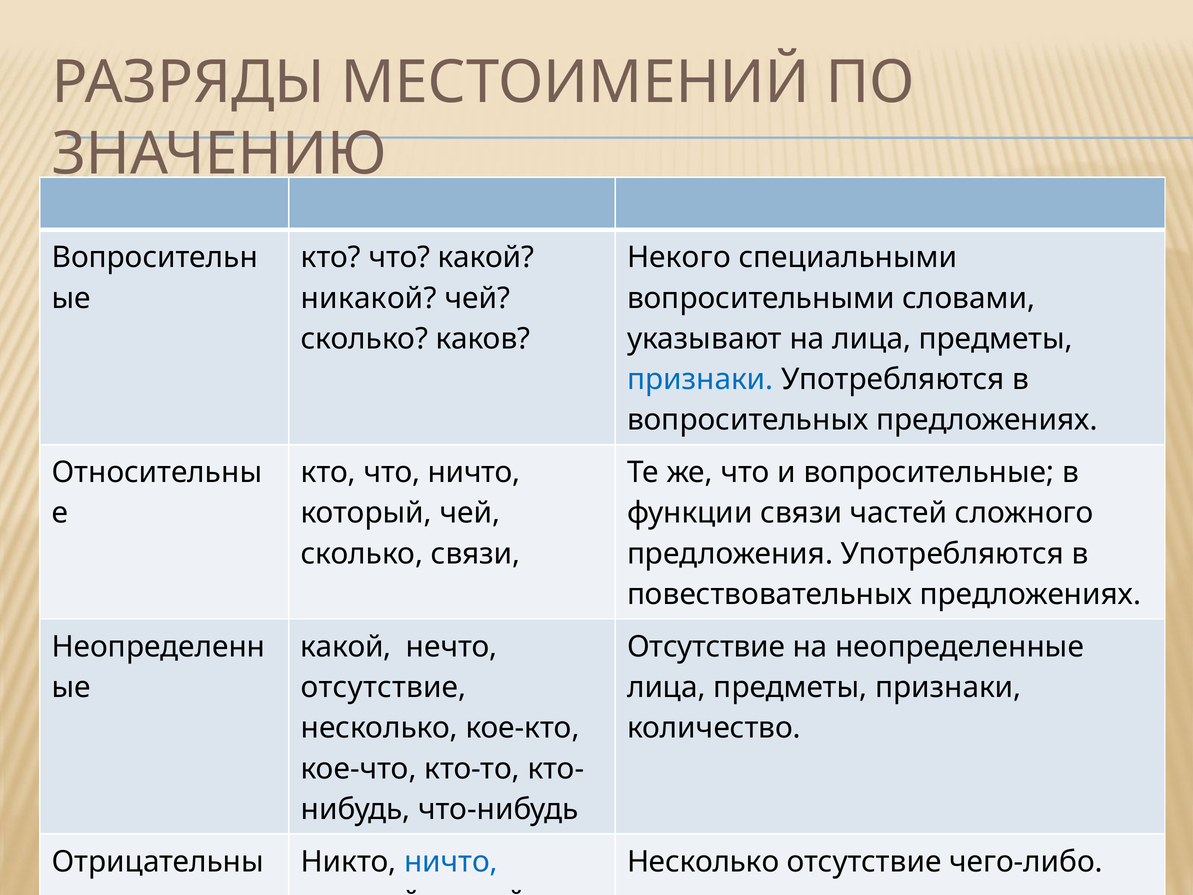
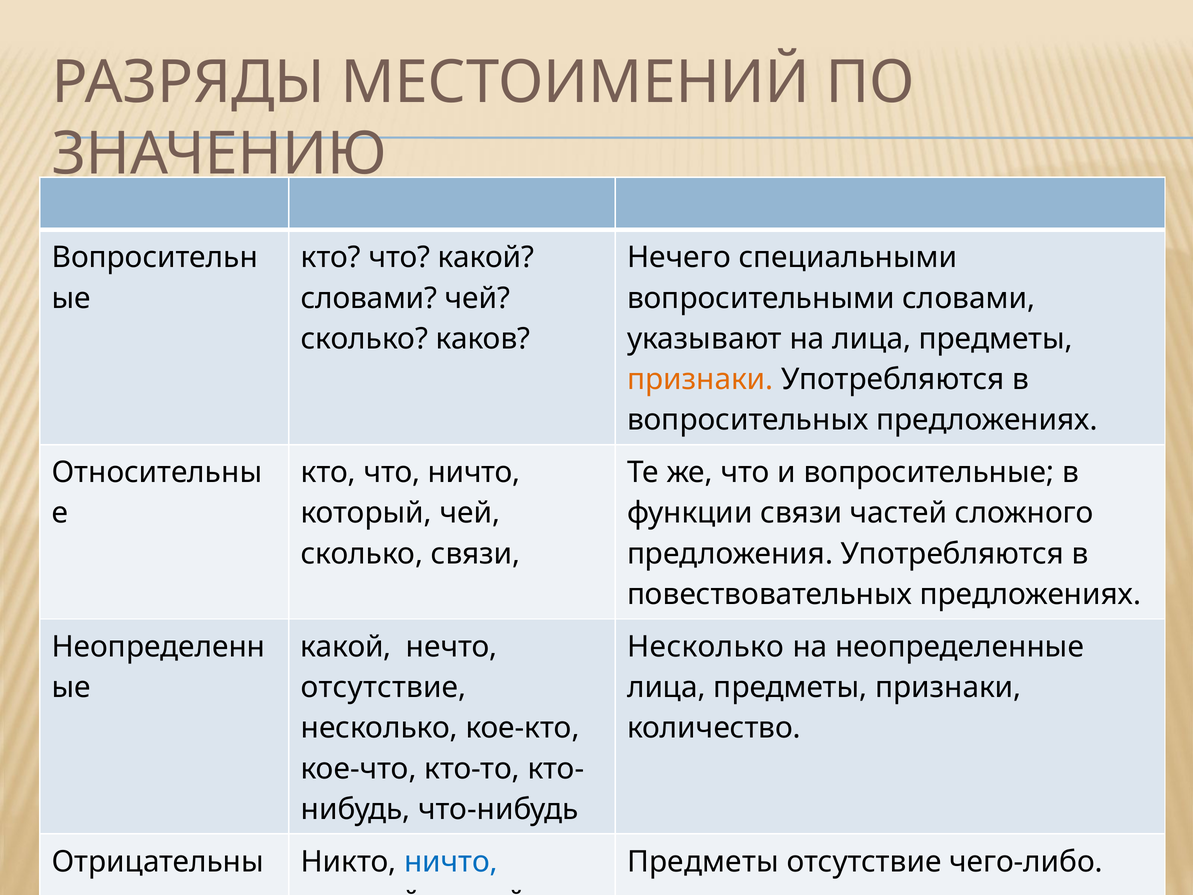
Некого at (679, 258): Некого -> Нечего
никакой at (369, 298): никакой -> словами
признаки at (700, 379) colour: blue -> orange
Отсутствие at (706, 647): Отсутствие -> Несколько
Несколько at (703, 862): Несколько -> Предметы
